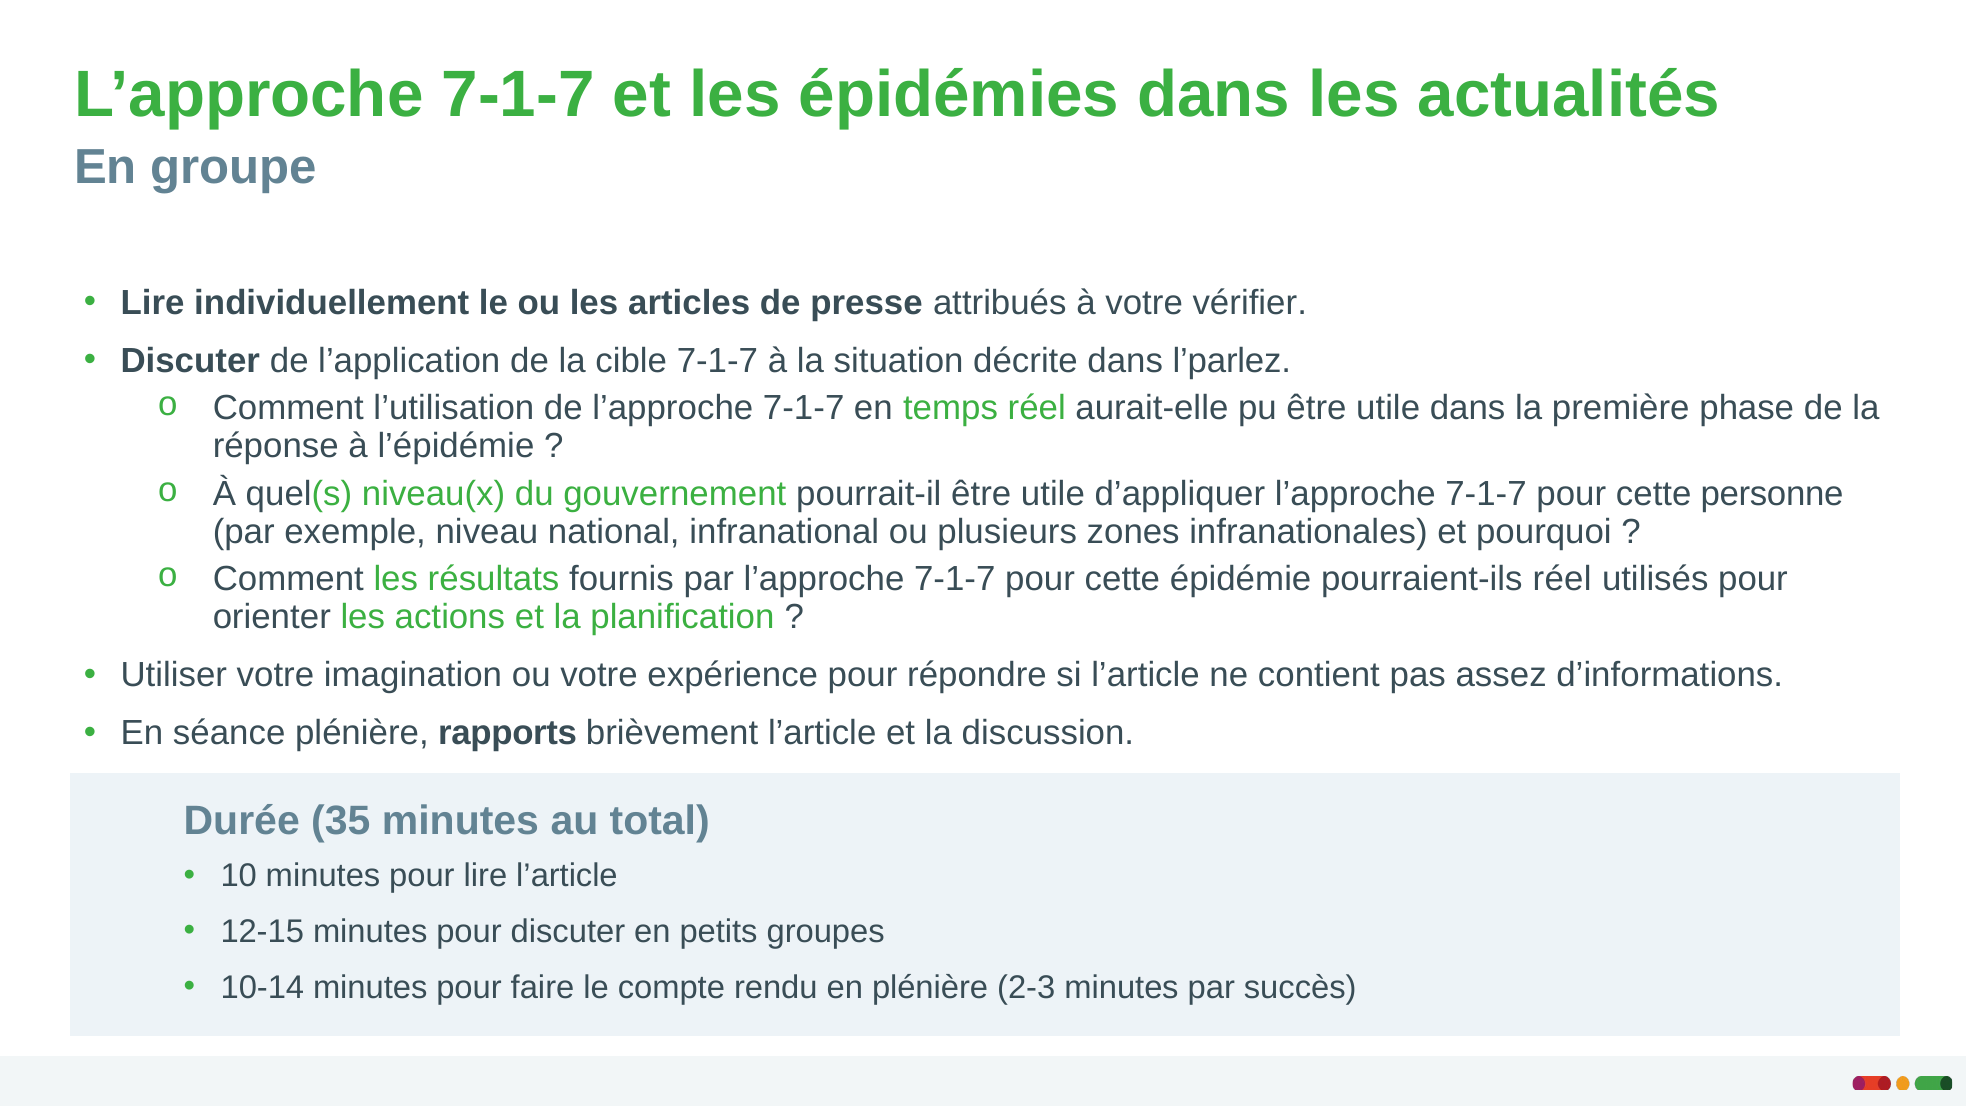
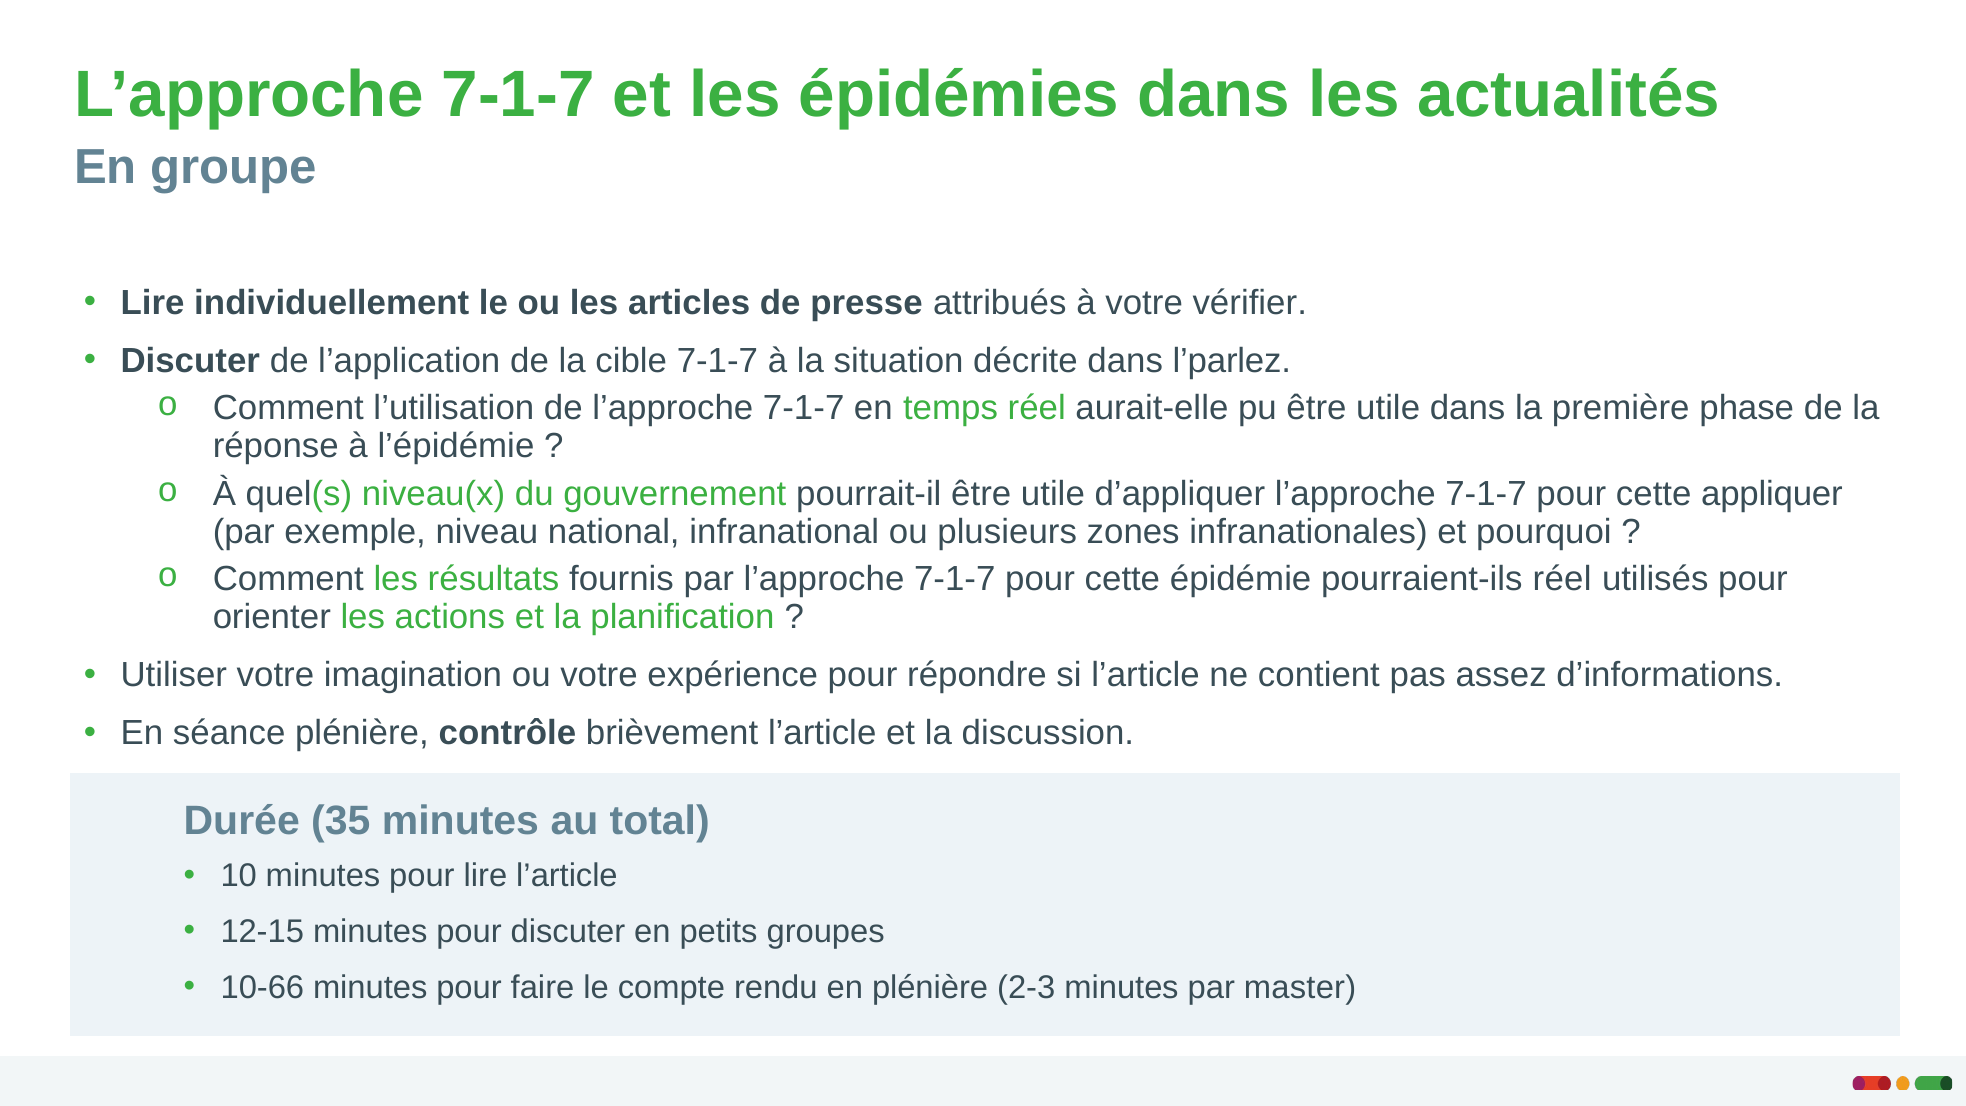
personne: personne -> appliquer
rapports: rapports -> contrôle
10-14: 10-14 -> 10-66
succès: succès -> master
